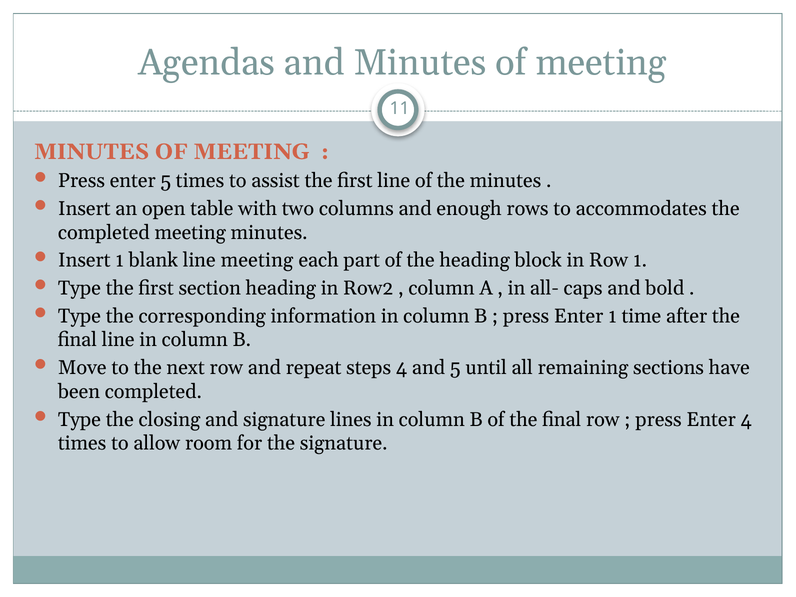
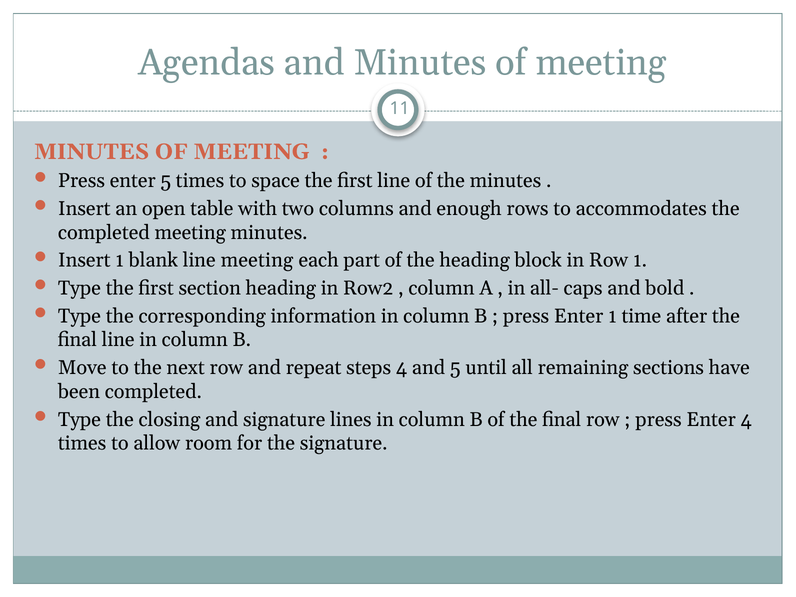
assist: assist -> space
